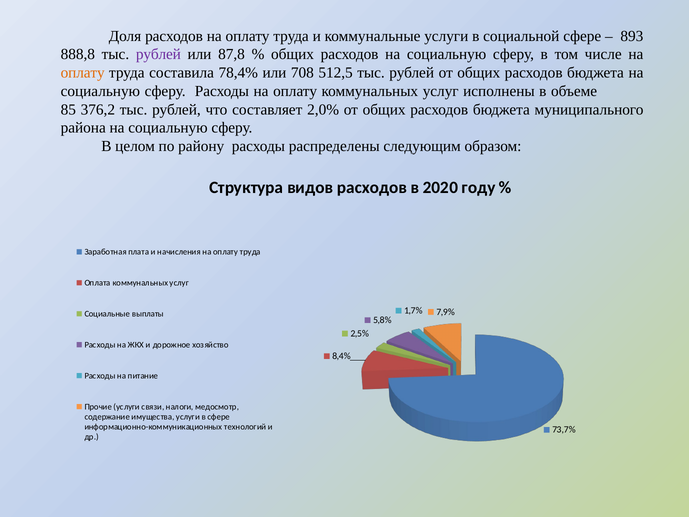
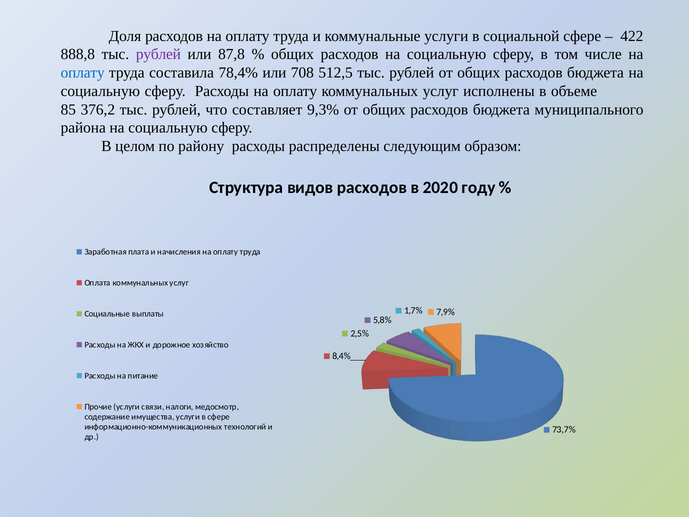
893: 893 -> 422
оплату at (83, 73) colour: orange -> blue
2,0%: 2,0% -> 9,3%
